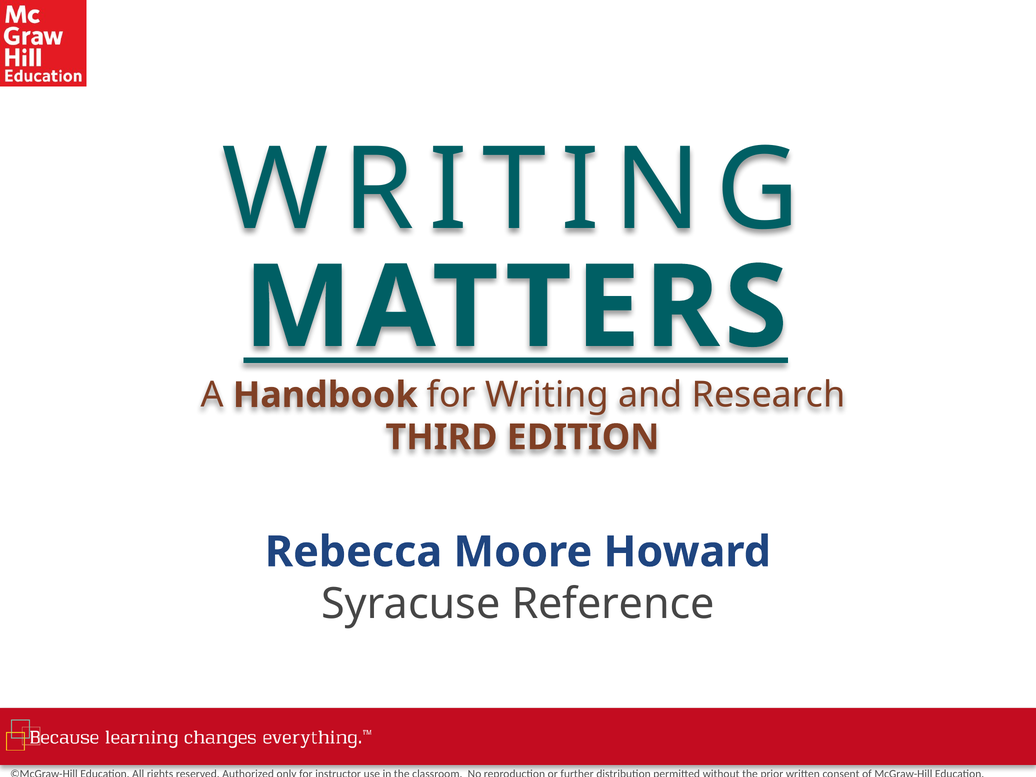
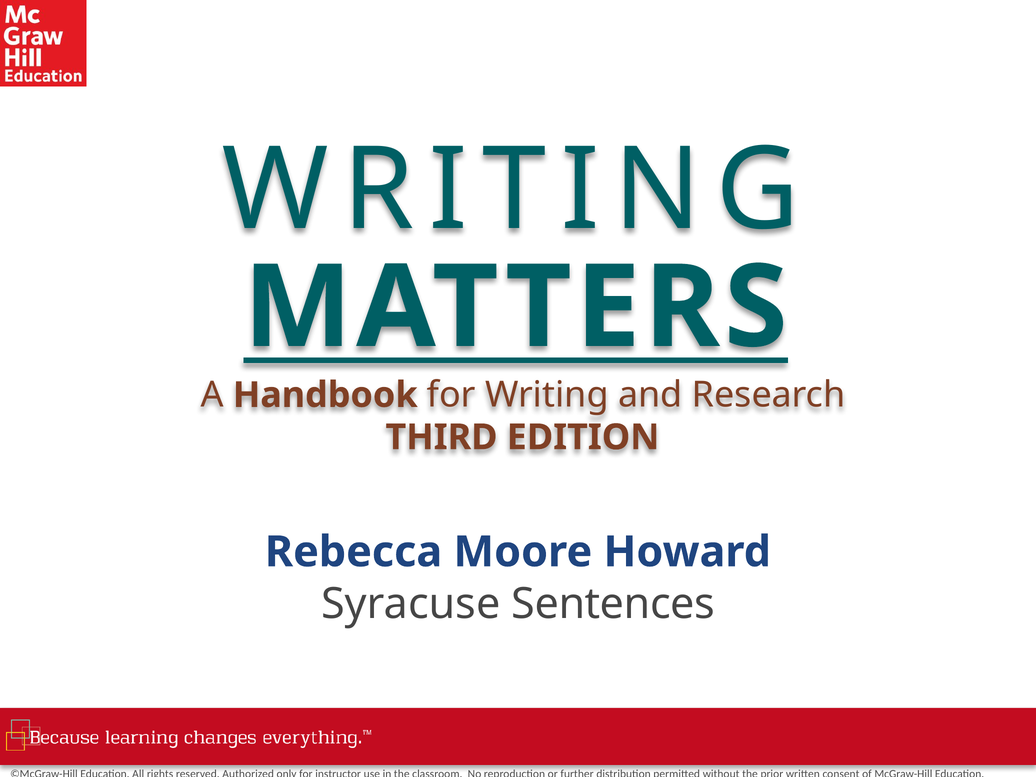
Reference: Reference -> Sentences
